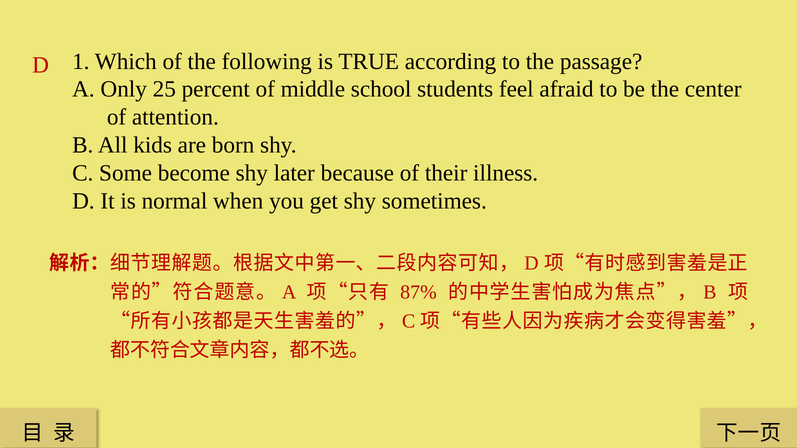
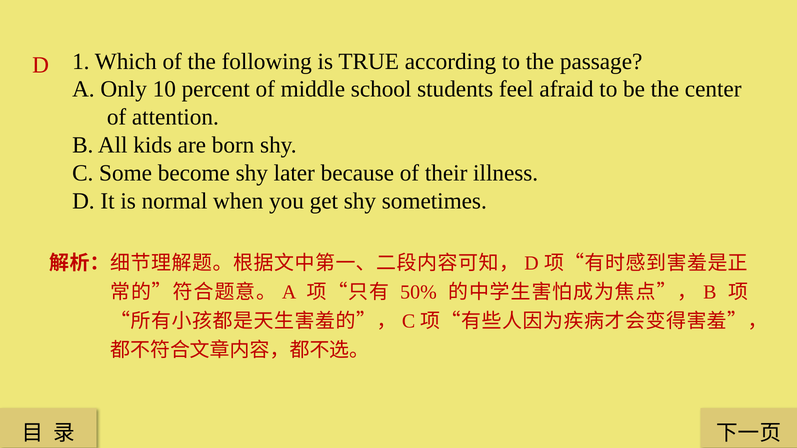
25: 25 -> 10
87%: 87% -> 50%
